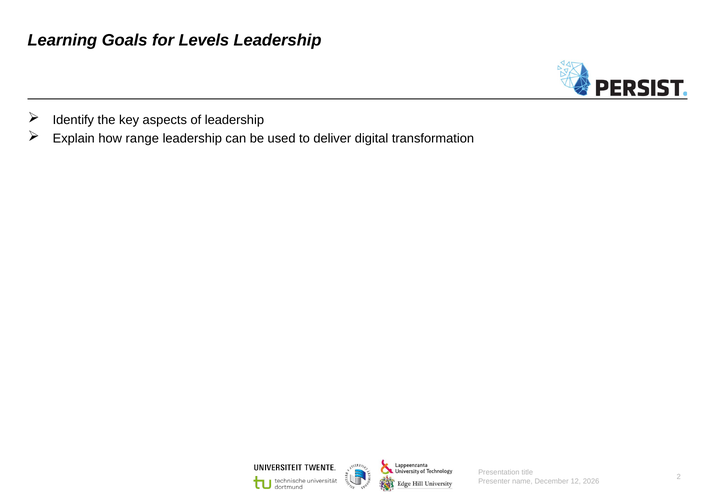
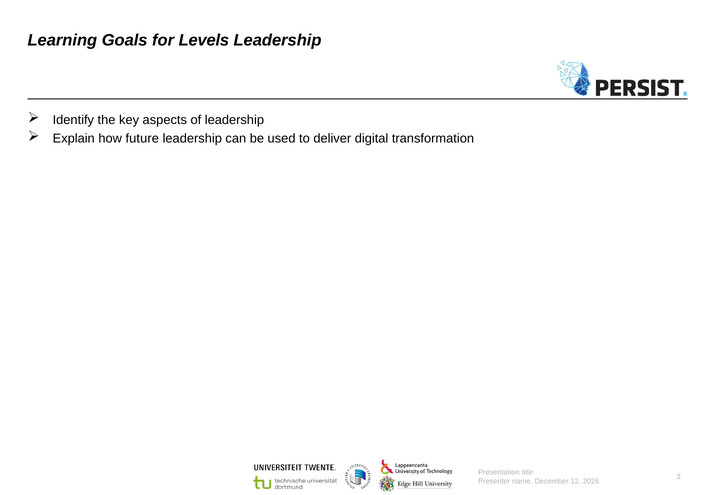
range: range -> future
